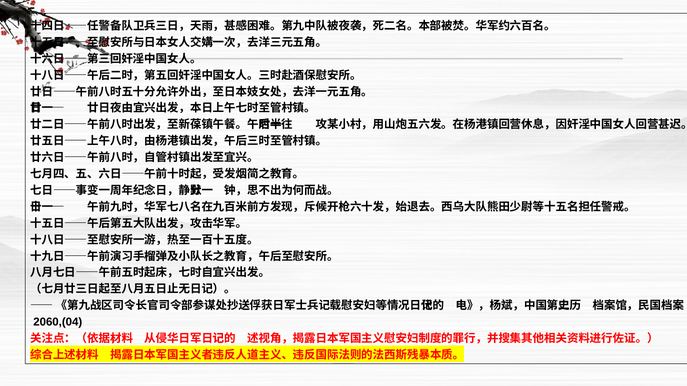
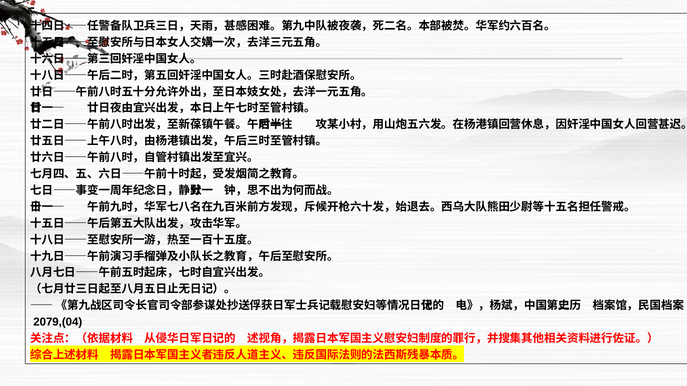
2060,(04: 2060,(04 -> 2079,(04
